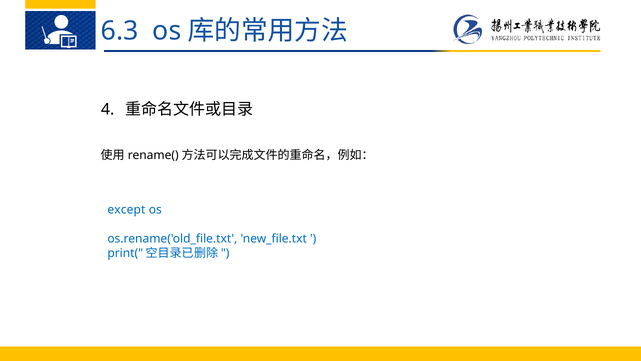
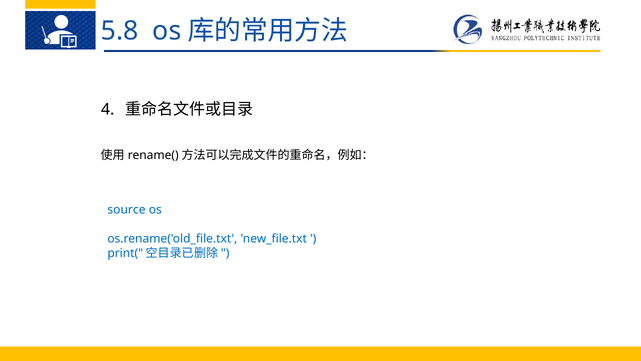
6.3: 6.3 -> 5.8
except: except -> source
